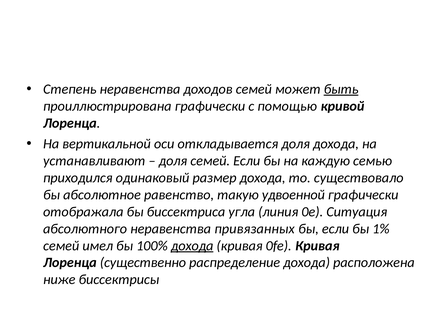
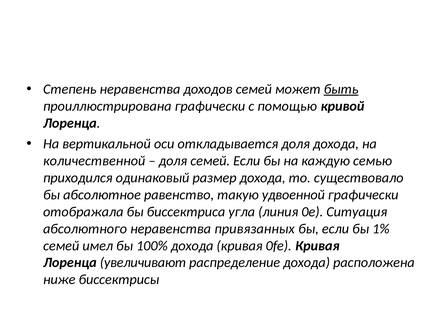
устанавливают: устанавливают -> количественной
дохода at (192, 245) underline: present -> none
существенно: существенно -> увеличивают
